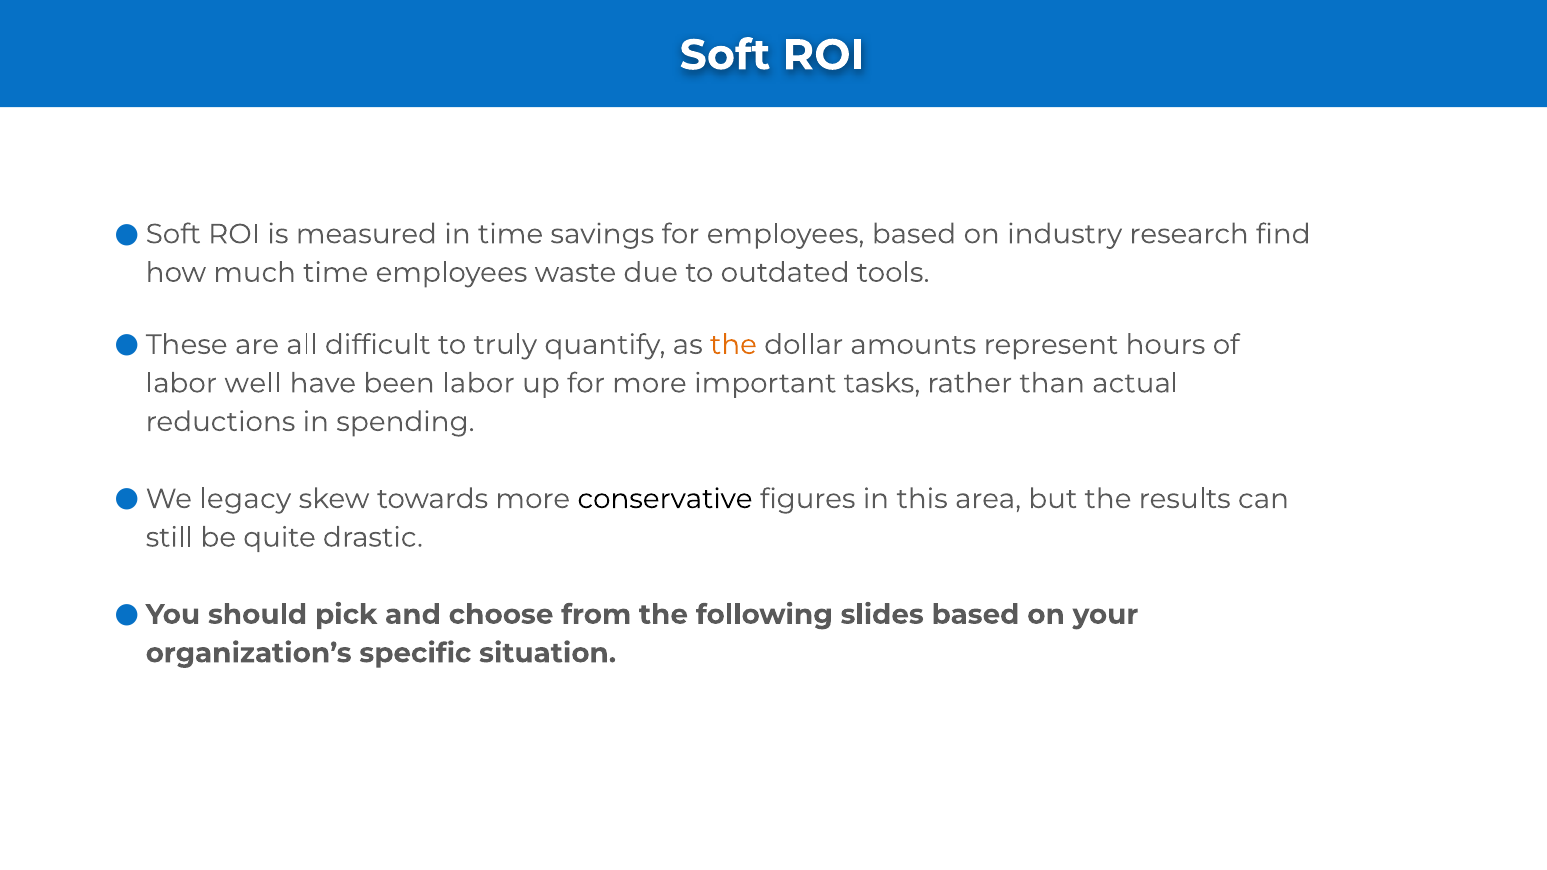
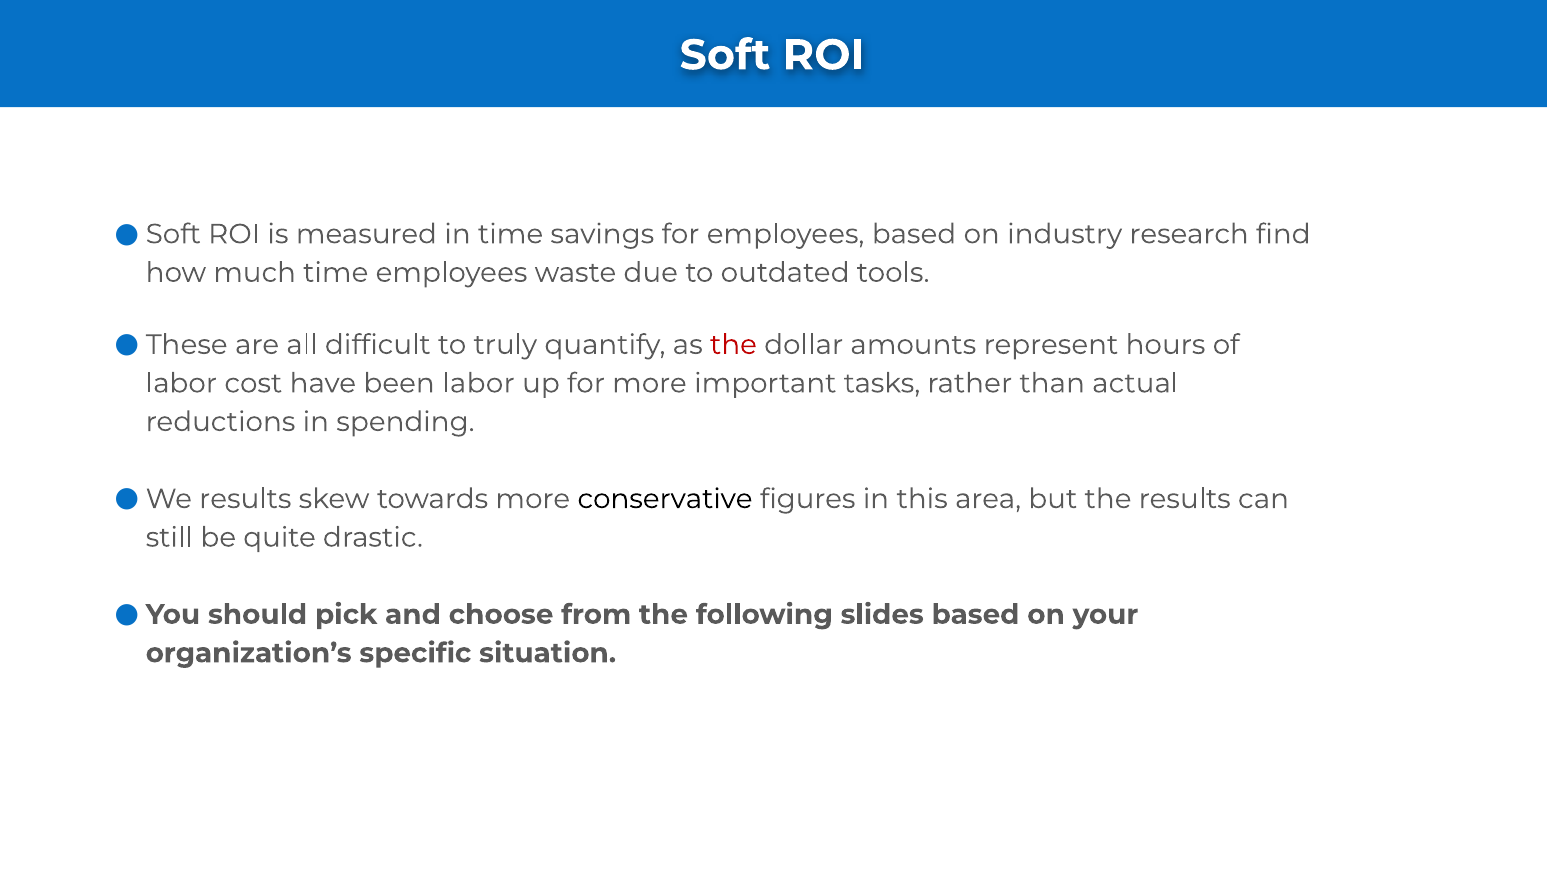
the at (733, 345) colour: orange -> red
well: well -> cost
We legacy: legacy -> results
